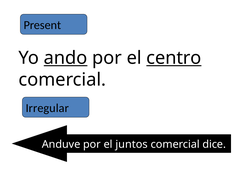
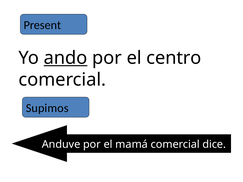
centro underline: present -> none
Irregular: Irregular -> Supimos
juntos: juntos -> mamá
